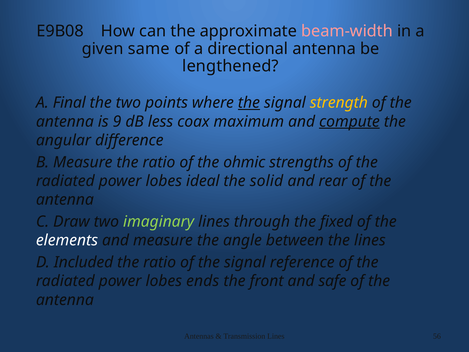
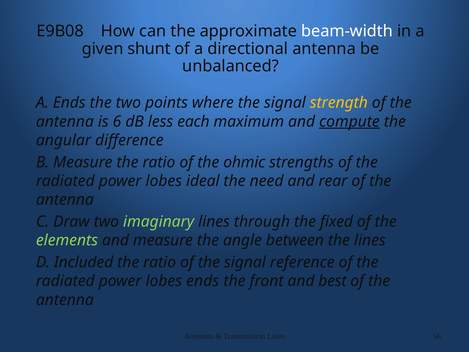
beam-width colour: pink -> white
same: same -> shunt
lengthened: lengthened -> unbalanced
A Final: Final -> Ends
the at (249, 103) underline: present -> none
9: 9 -> 6
coax: coax -> each
solid: solid -> need
elements colour: white -> light green
safe: safe -> best
